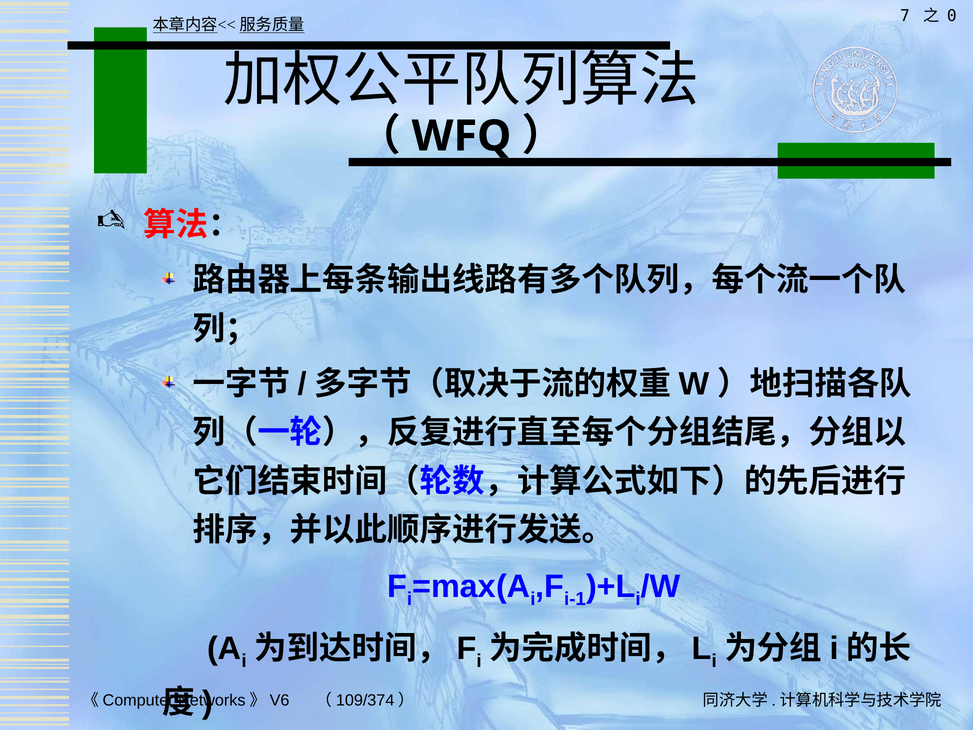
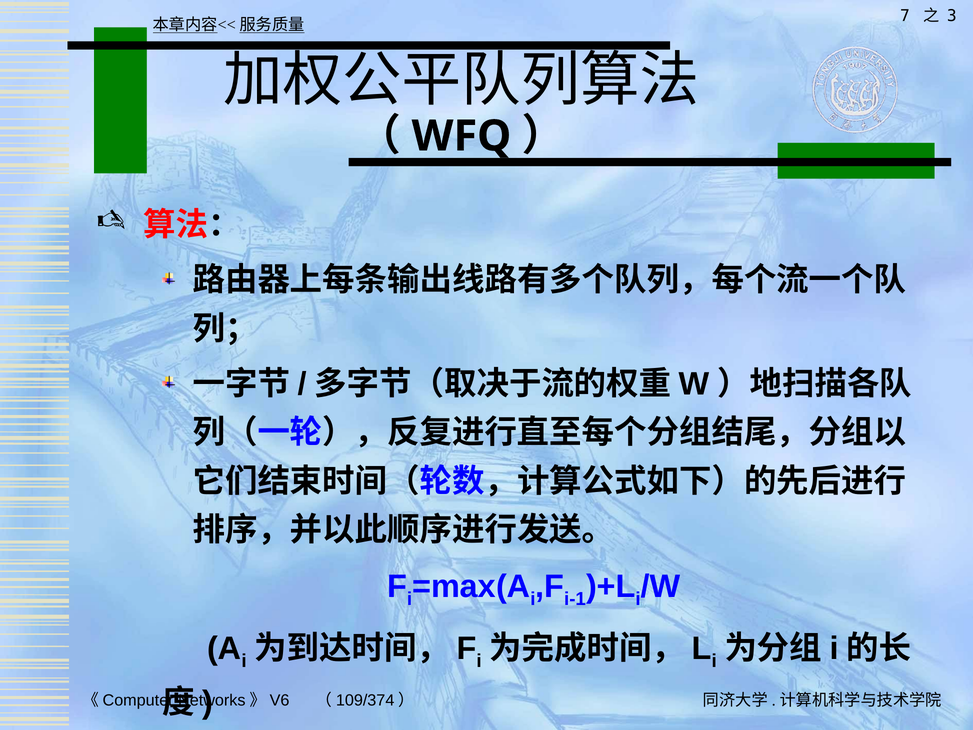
0: 0 -> 3
